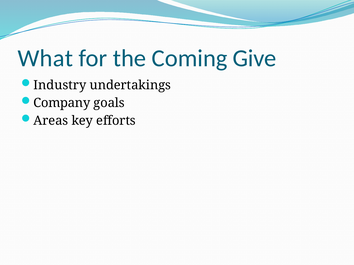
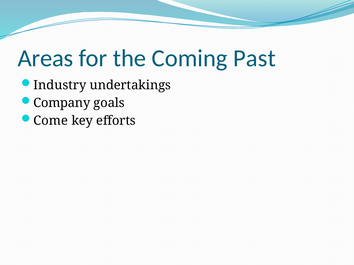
What: What -> Areas
Give: Give -> Past
Areas: Areas -> Come
